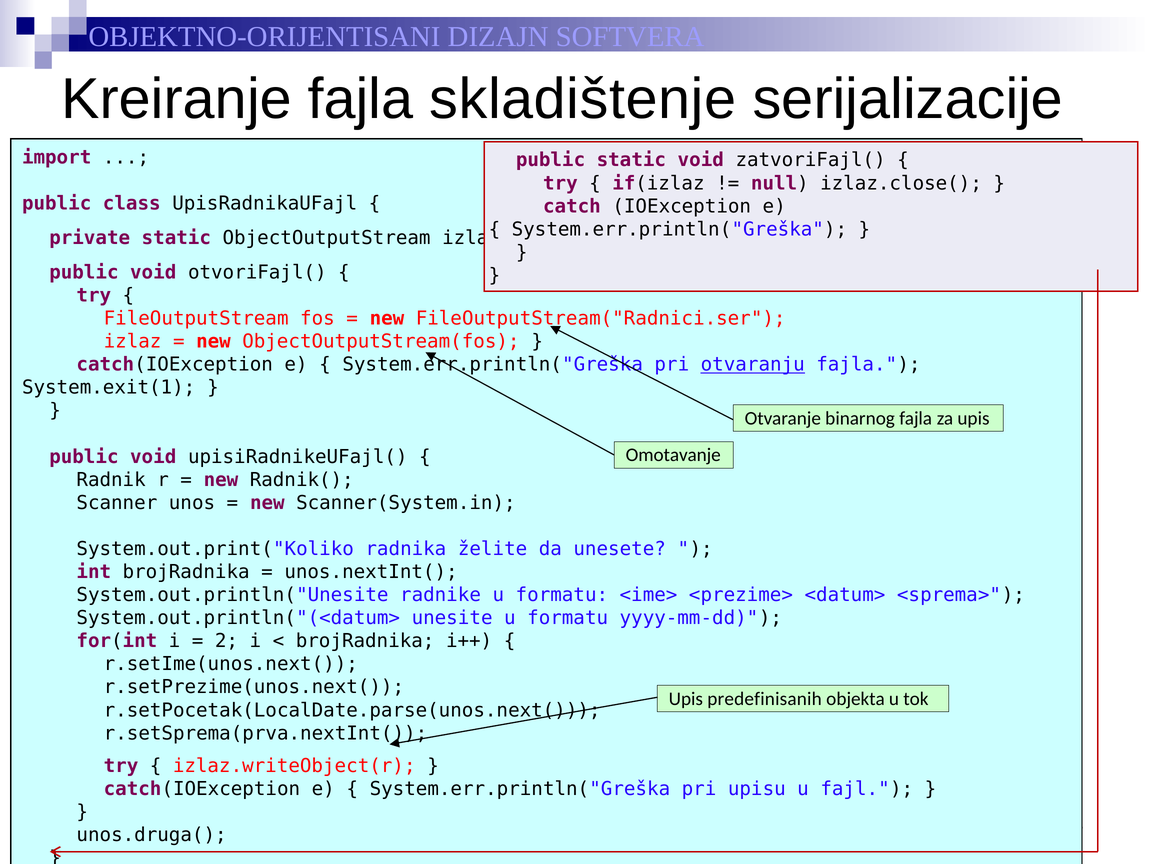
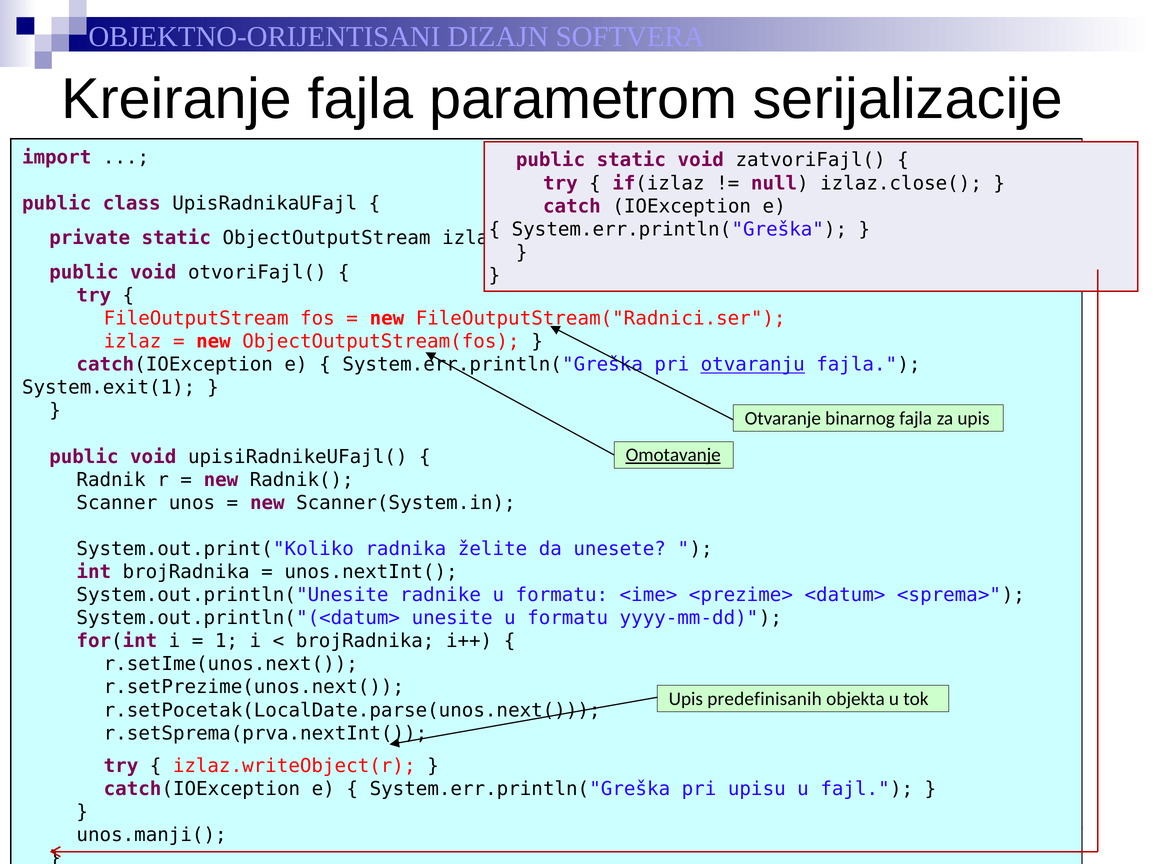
skladištenje: skladištenje -> parametrom
Omotavanje underline: none -> present
2: 2 -> 1
unos.druga(: unos.druga( -> unos.manji(
